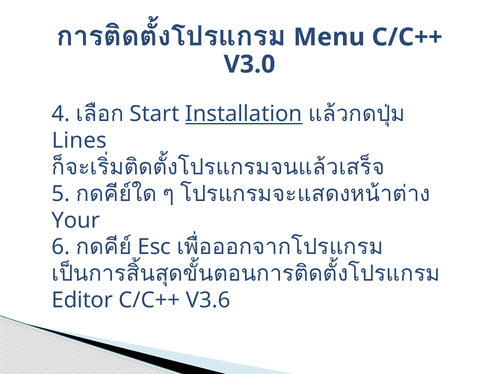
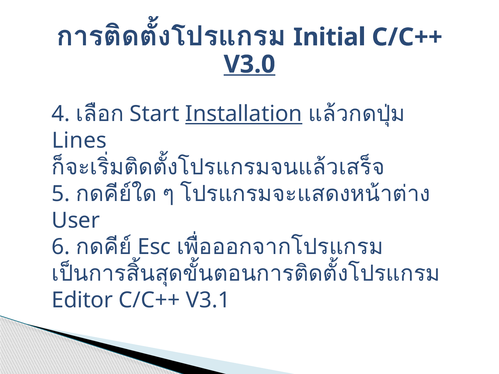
Menu: Menu -> Initial
V3.0 underline: none -> present
Your: Your -> User
V3.6: V3.6 -> V3.1
